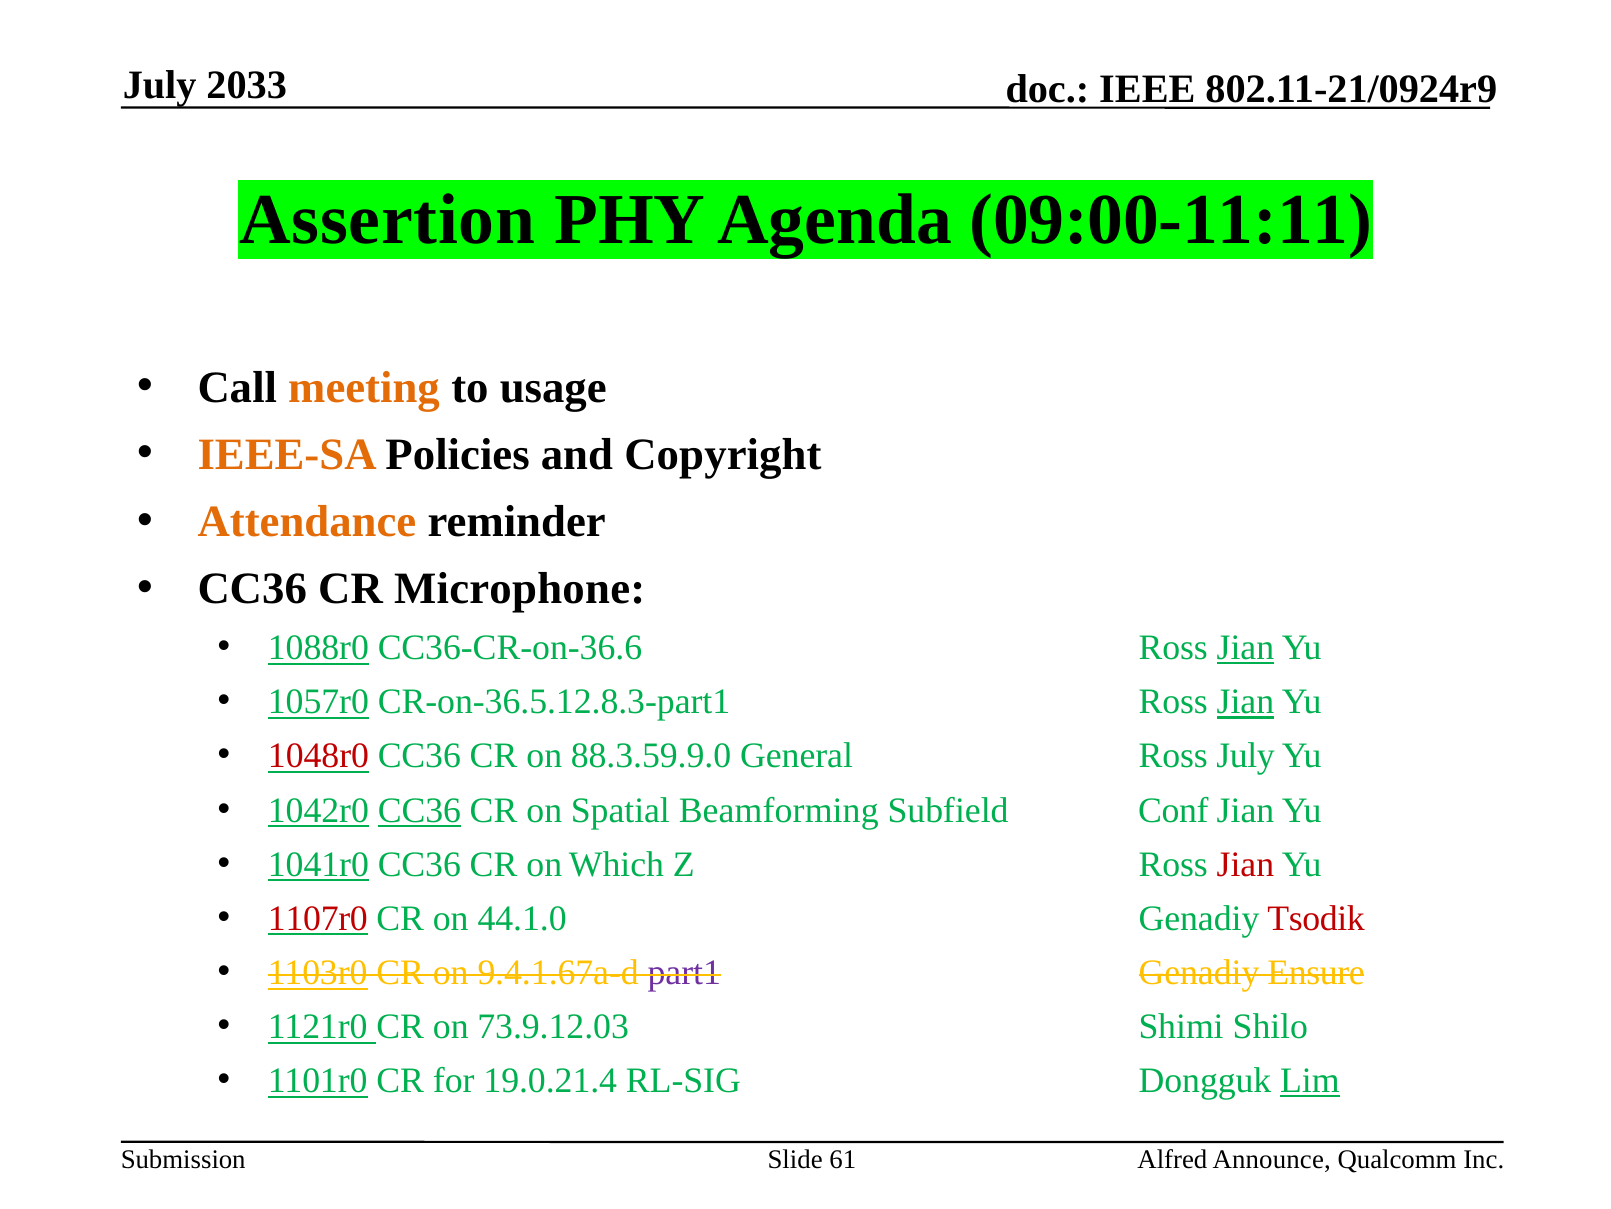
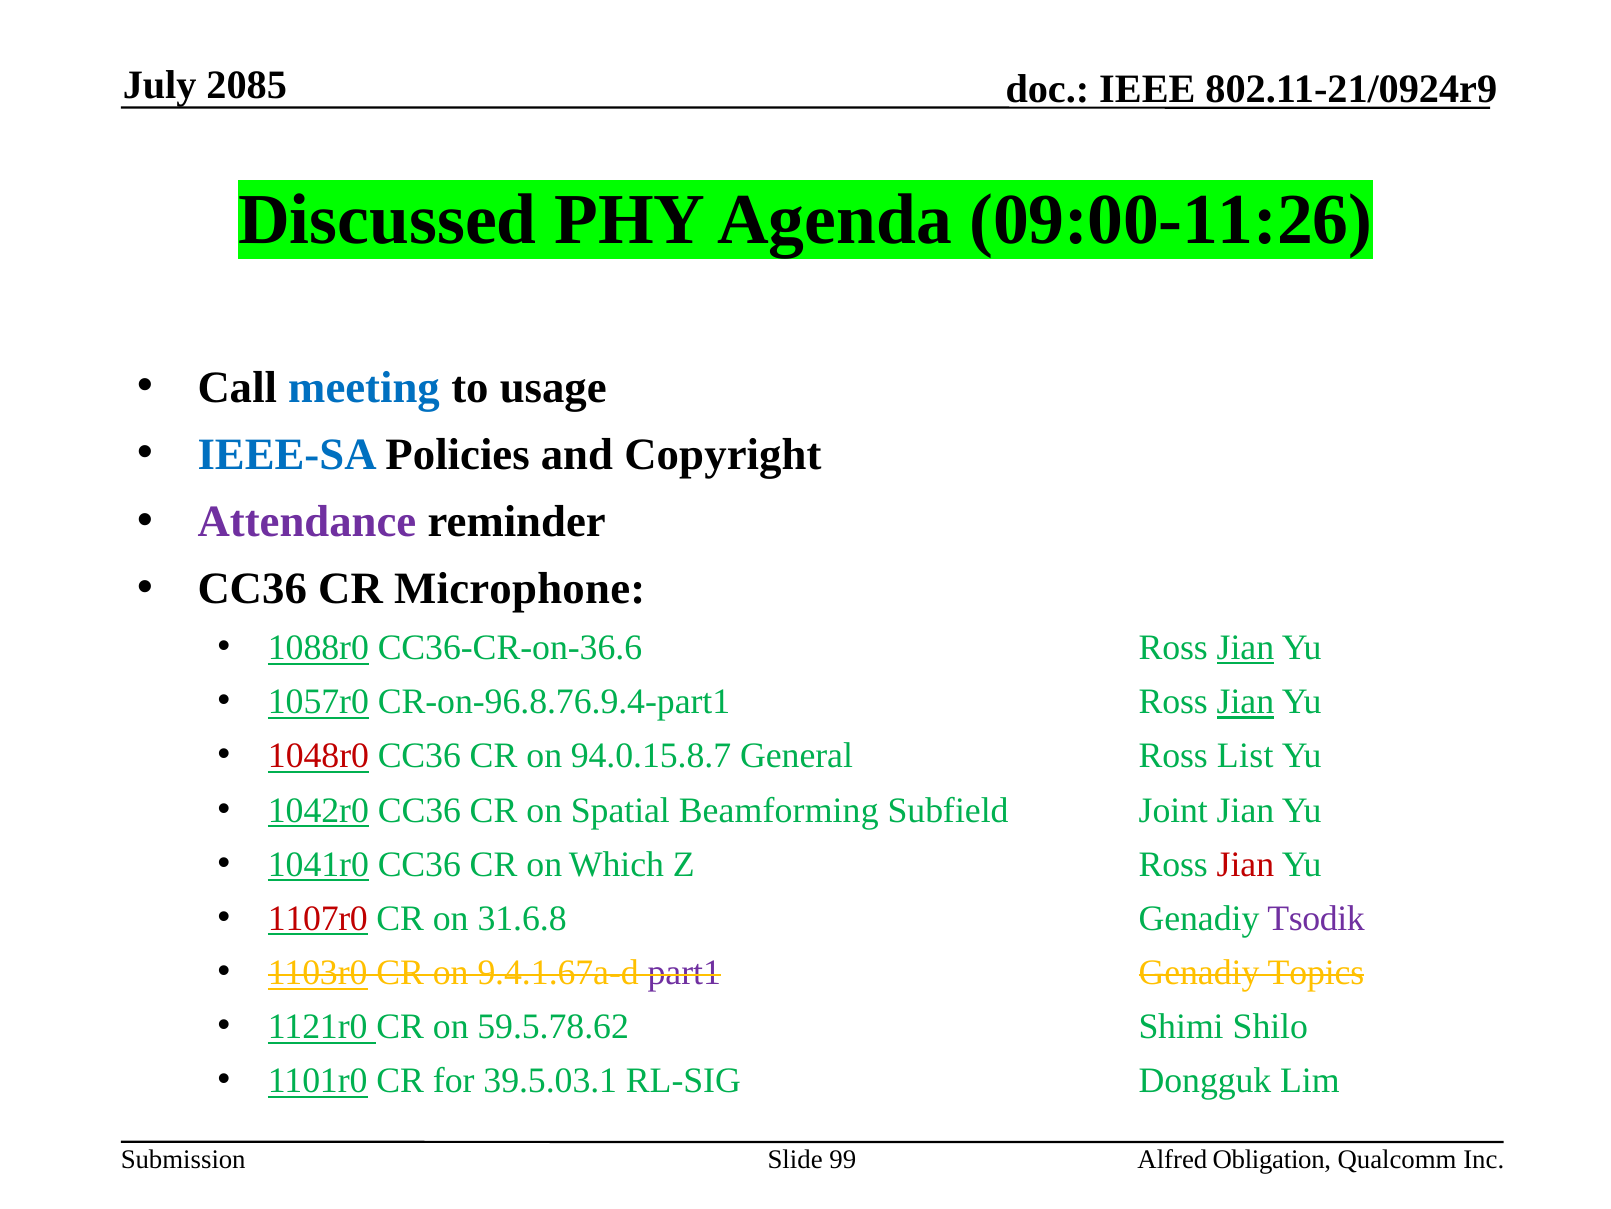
2033: 2033 -> 2085
Assertion: Assertion -> Discussed
09:00-11:11: 09:00-11:11 -> 09:00-11:26
meeting colour: orange -> blue
IEEE-SA colour: orange -> blue
Attendance colour: orange -> purple
CR-on-36.5.12.8.3-part1: CR-on-36.5.12.8.3-part1 -> CR-on-96.8.76.9.4-part1
88.3.59.9.0: 88.3.59.9.0 -> 94.0.15.8.7
Ross July: July -> List
CC36 at (419, 810) underline: present -> none
Conf: Conf -> Joint
44.1.0: 44.1.0 -> 31.6.8
Tsodik colour: red -> purple
Ensure: Ensure -> Topics
73.9.12.03: 73.9.12.03 -> 59.5.78.62
19.0.21.4: 19.0.21.4 -> 39.5.03.1
Lim underline: present -> none
61: 61 -> 99
Announce: Announce -> Obligation
